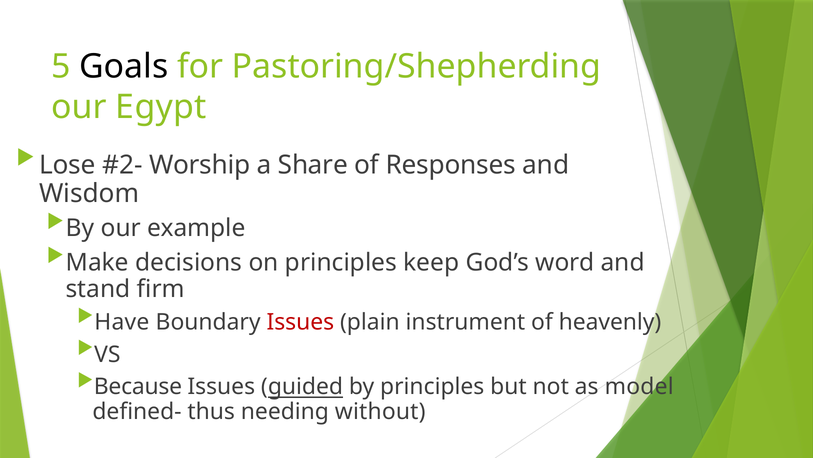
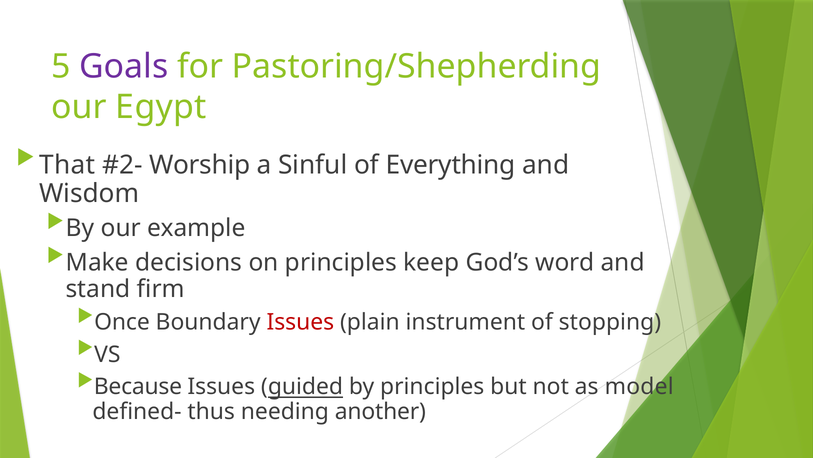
Goals colour: black -> purple
Lose: Lose -> That
Share: Share -> Sinful
Responses: Responses -> Everything
Have: Have -> Once
heavenly: heavenly -> stopping
without: without -> another
